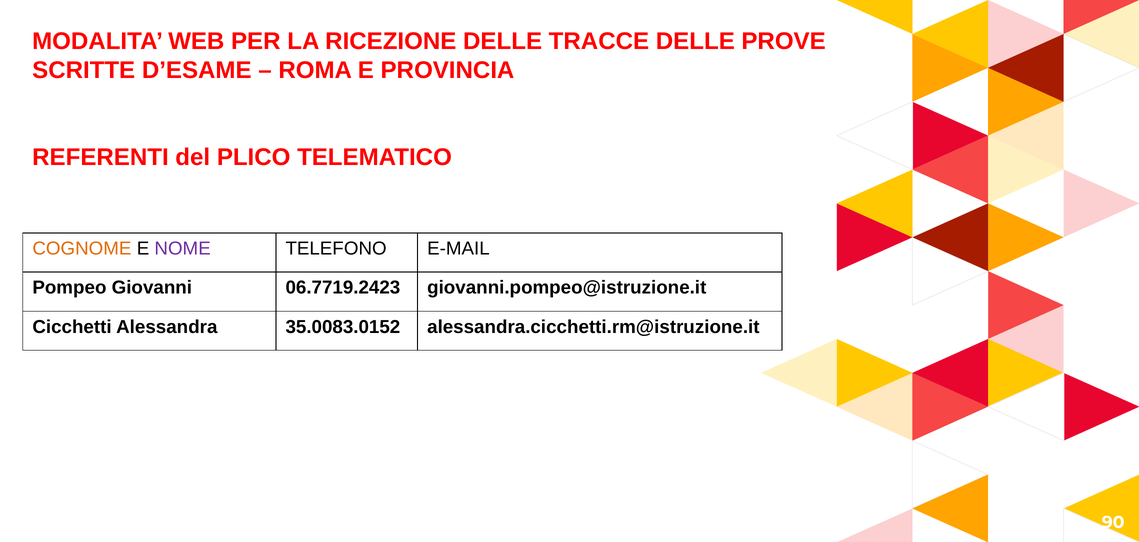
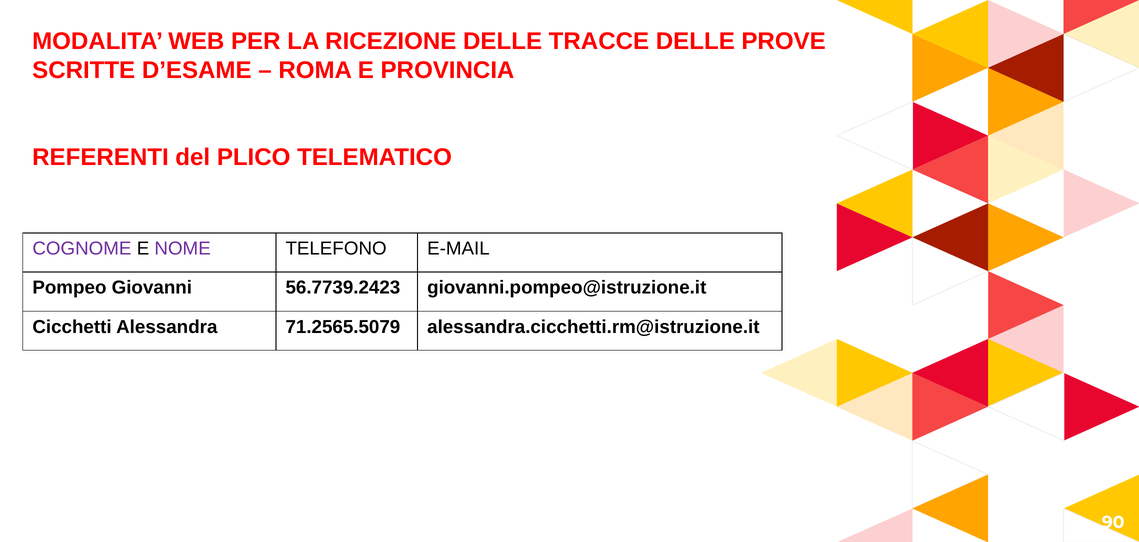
COGNOME colour: orange -> purple
06.7719.2423: 06.7719.2423 -> 56.7739.2423
35.0083.0152: 35.0083.0152 -> 71.2565.5079
